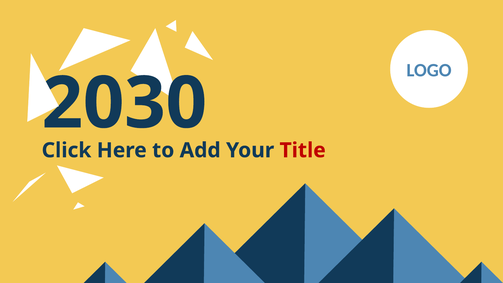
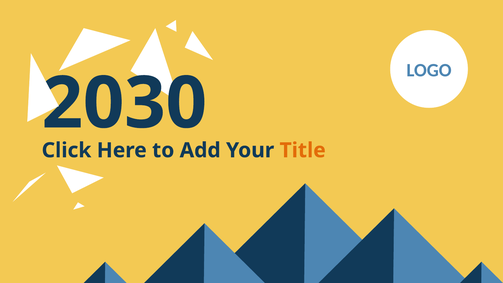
Title colour: red -> orange
